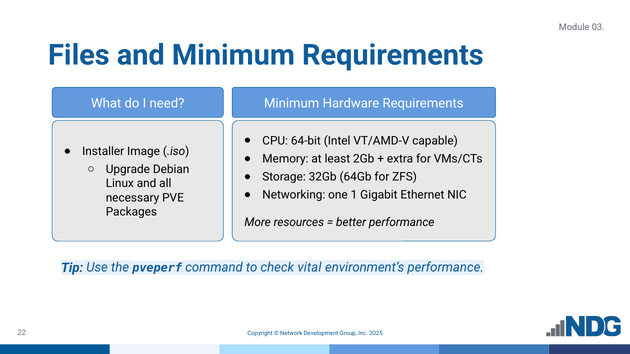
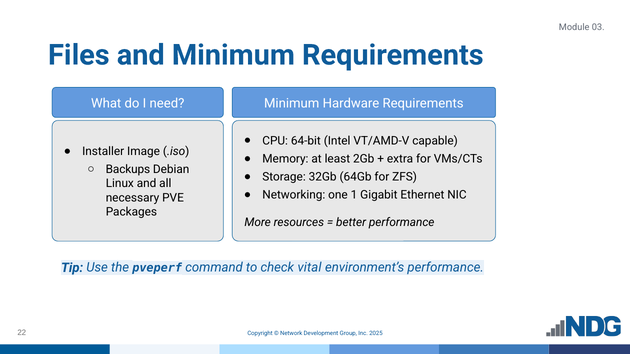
Upgrade: Upgrade -> Backups
